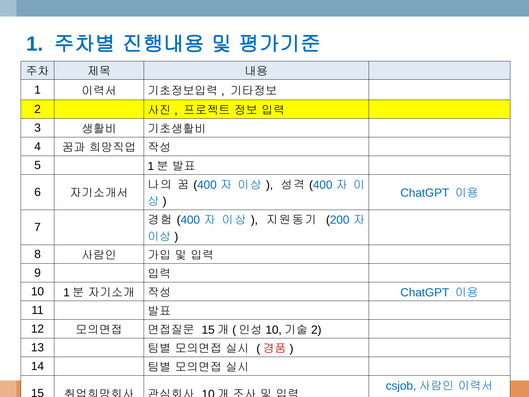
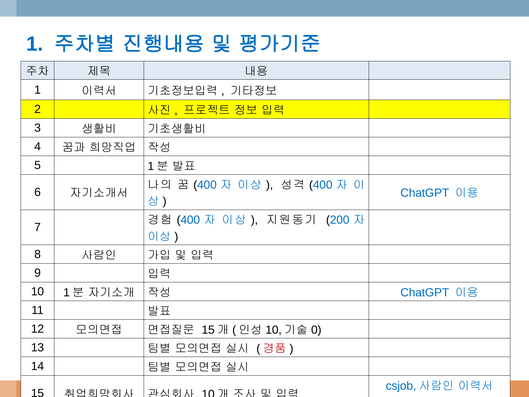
2 at (316, 330): 2 -> 0
